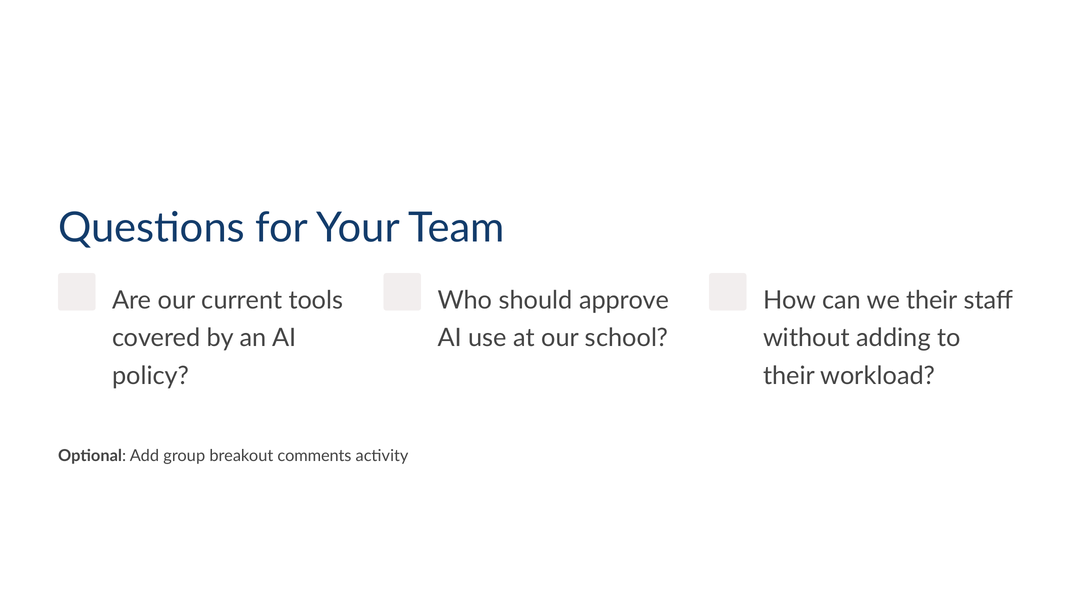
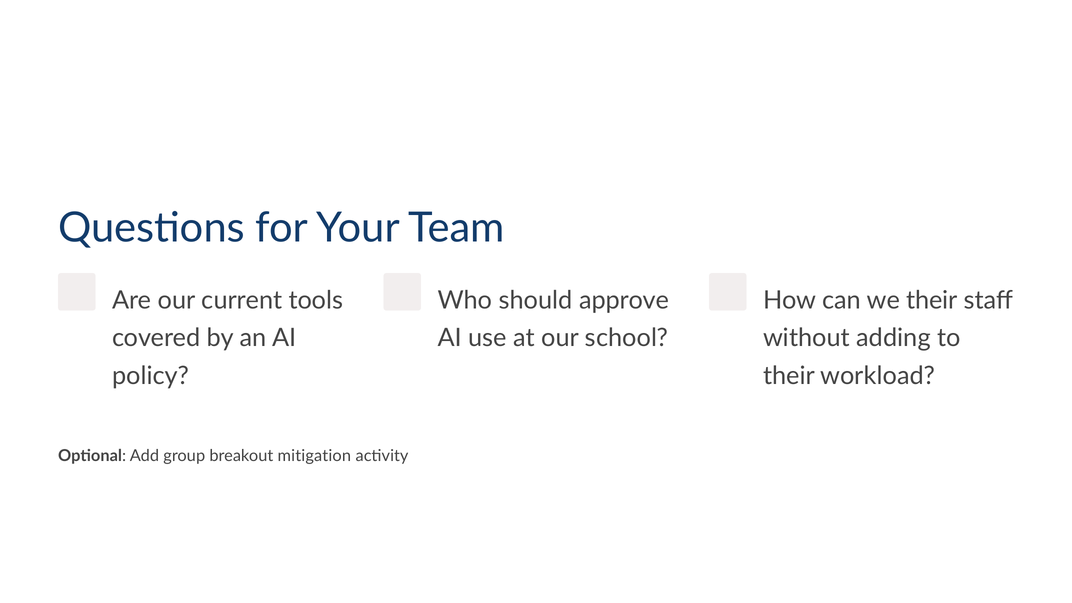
comments: comments -> mitigation
